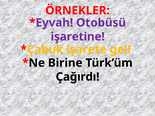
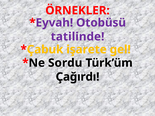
işaretine: işaretine -> tatilinde
Birine: Birine -> Sordu
